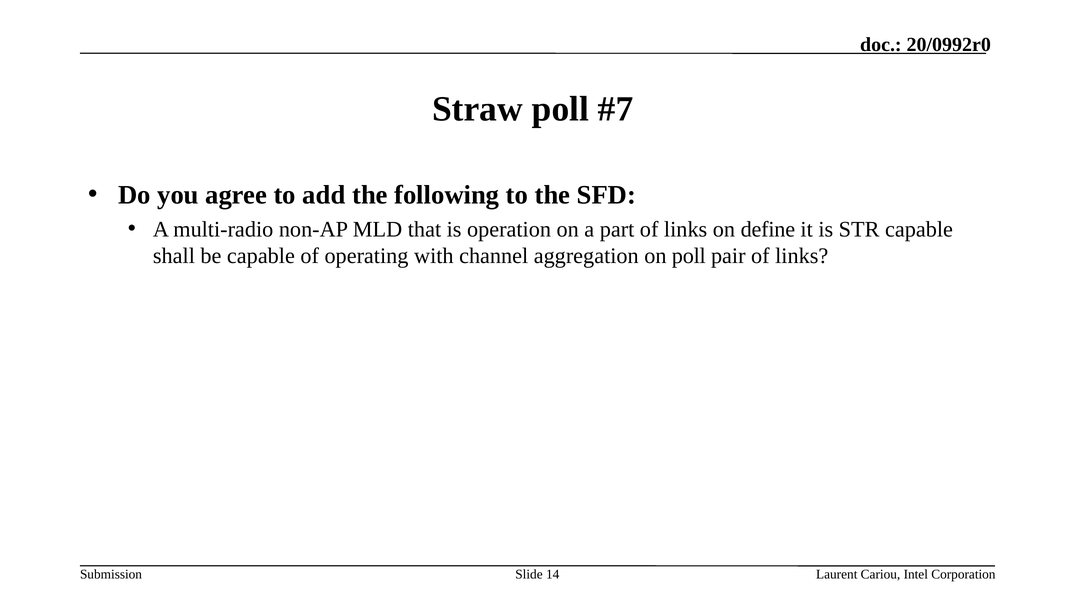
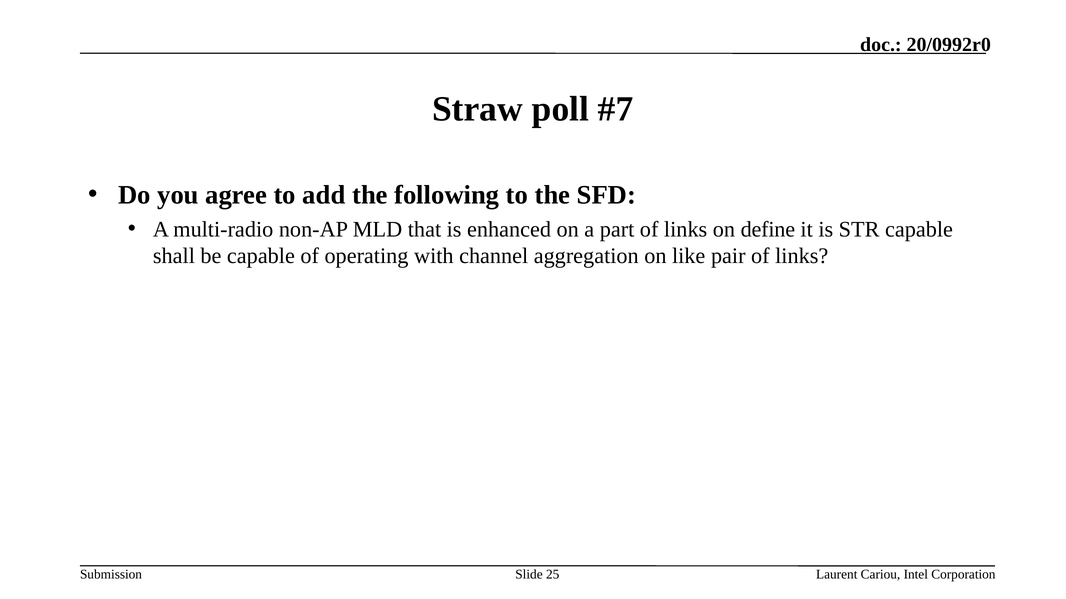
operation: operation -> enhanced
on poll: poll -> like
14: 14 -> 25
